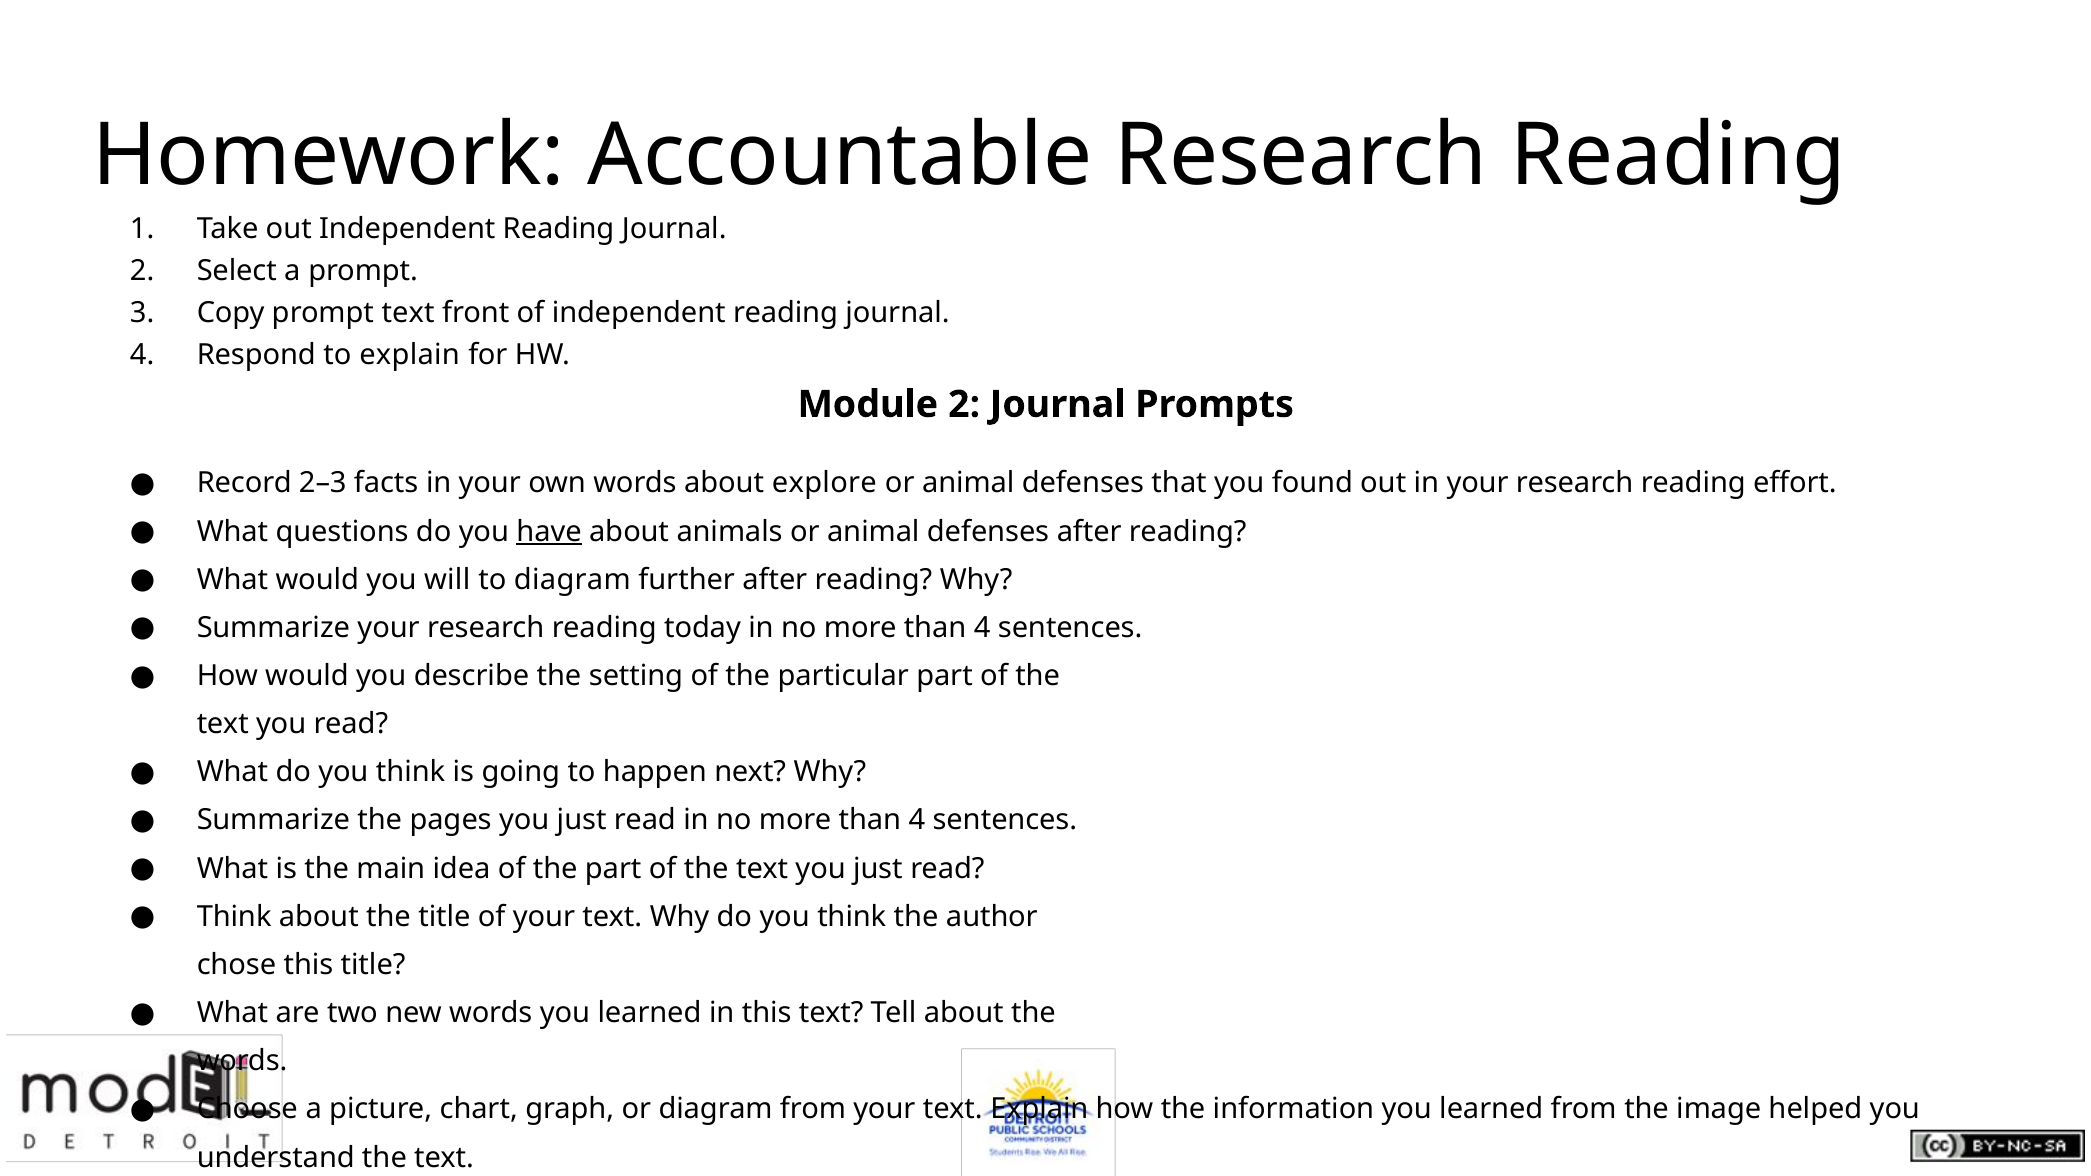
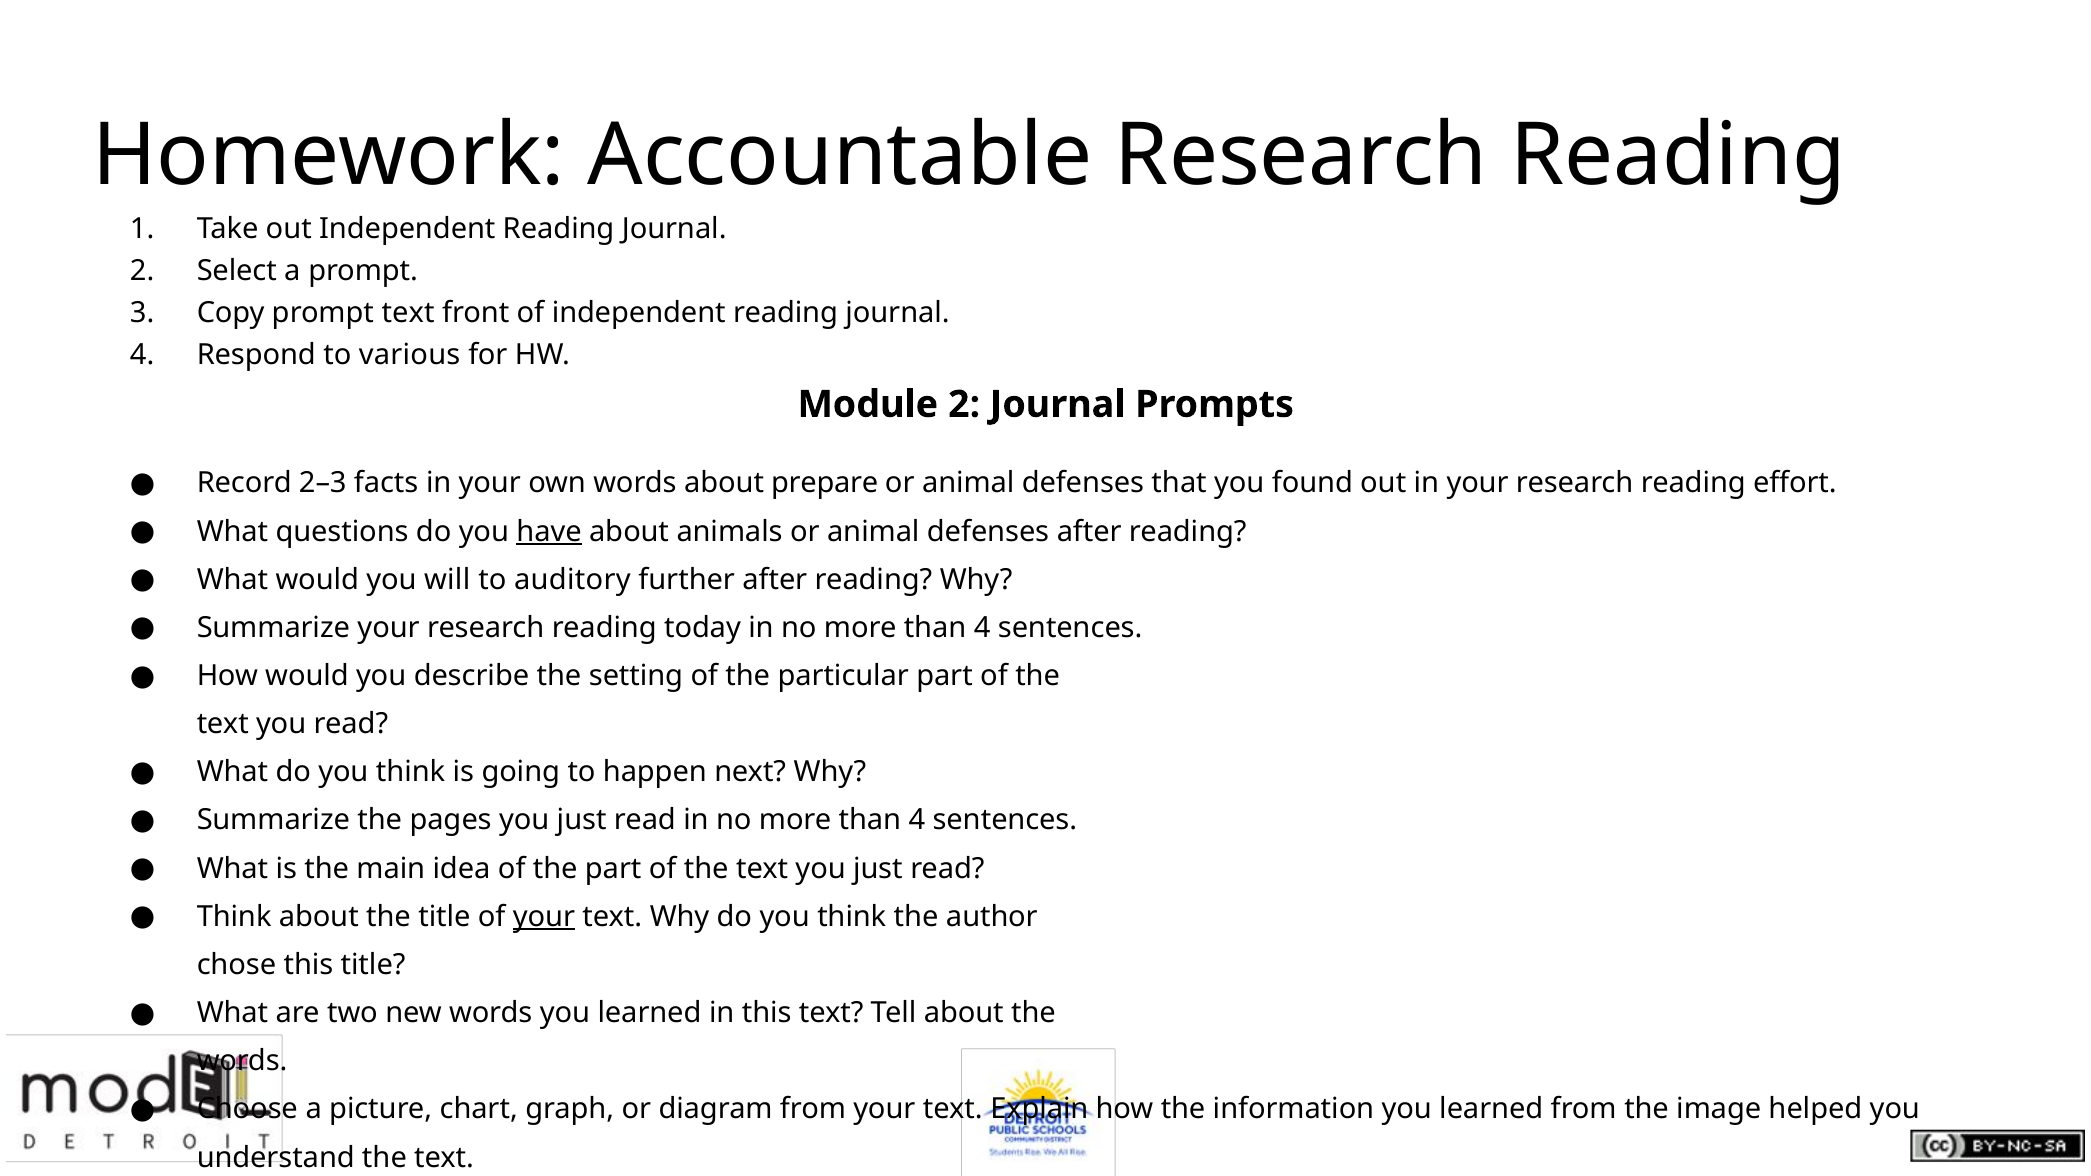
to explain: explain -> various
explore: explore -> prepare
to diagram: diagram -> auditory
your at (544, 917) underline: none -> present
